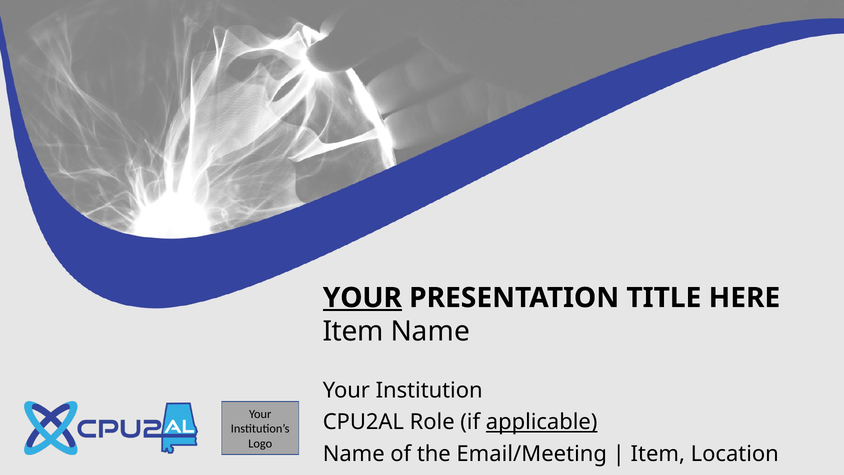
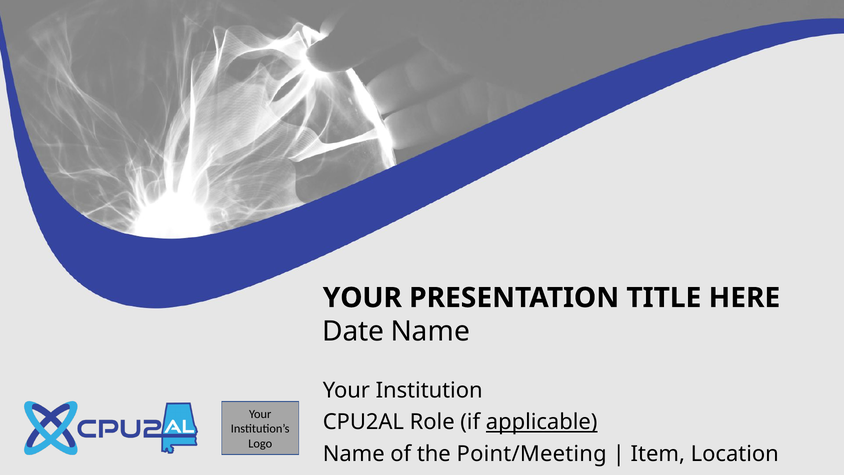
YOUR at (362, 298) underline: present -> none
Item at (353, 331): Item -> Date
Email/Meeting: Email/Meeting -> Point/Meeting
